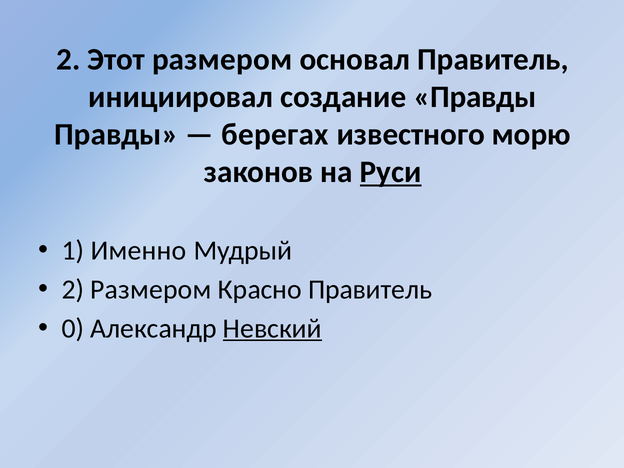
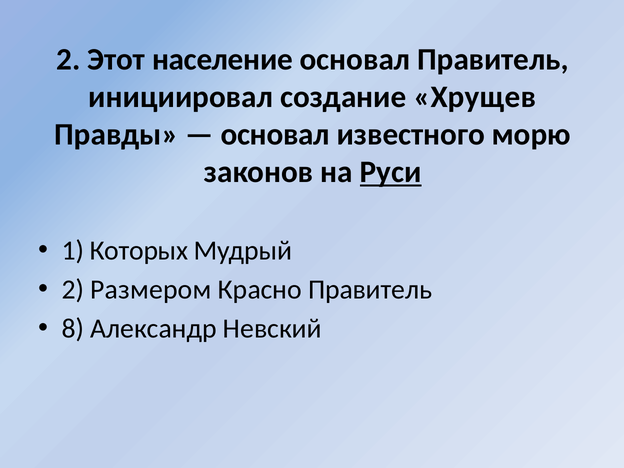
Этот размером: размером -> население
создание Правды: Правды -> Хрущев
берегах at (275, 135): берегах -> основал
Именно: Именно -> Которых
0: 0 -> 8
Невский underline: present -> none
